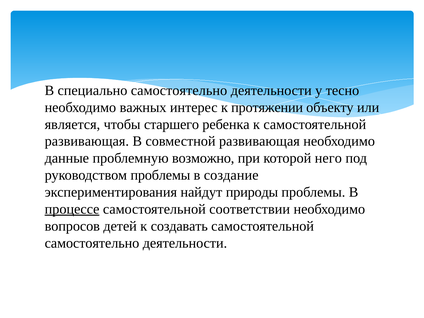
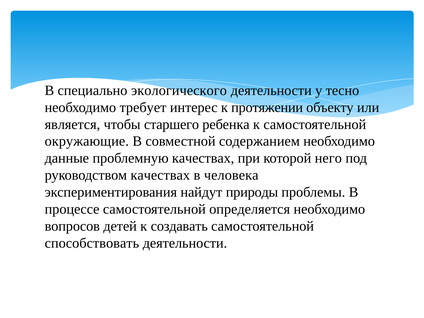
специально самостоятельно: самостоятельно -> экологического
важных: важных -> требует
развивающая at (87, 141): развивающая -> окружающие
совместной развивающая: развивающая -> содержанием
проблемную возможно: возможно -> качествах
руководством проблемы: проблемы -> качествах
создание: создание -> человека
процессе underline: present -> none
соответствии: соответствии -> определяется
самостоятельно at (92, 243): самостоятельно -> способствовать
